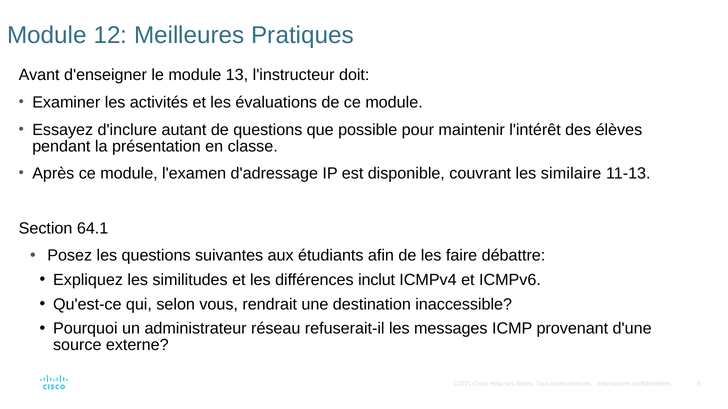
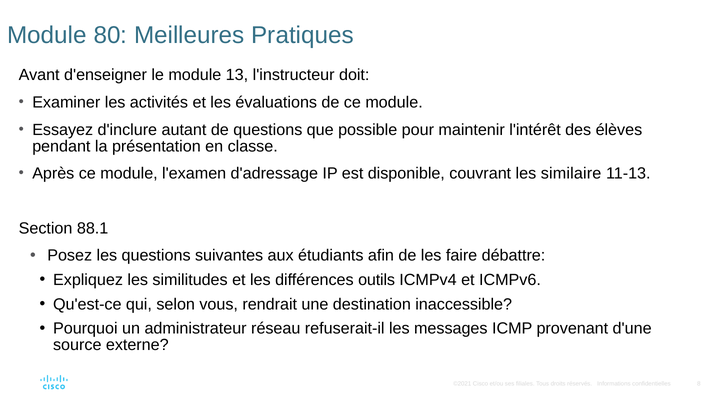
12: 12 -> 80
64.1: 64.1 -> 88.1
inclut: inclut -> outils
